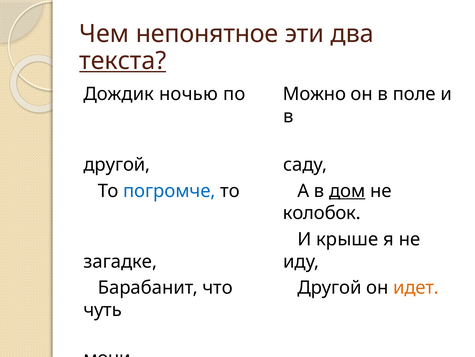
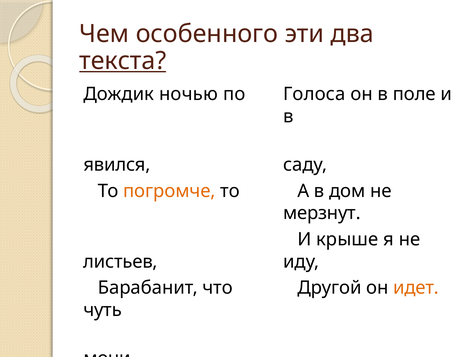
непонятное: непонятное -> особенного
Можно: Можно -> Голоса
другой at (117, 164): другой -> явился
погромче colour: blue -> orange
дом underline: present -> none
колобок: колобок -> мерзнут
загадке: загадке -> листьев
